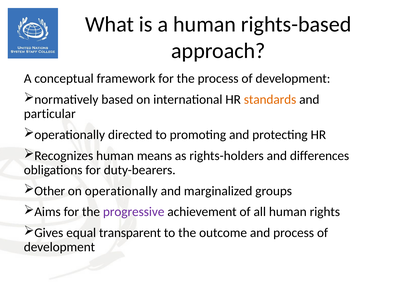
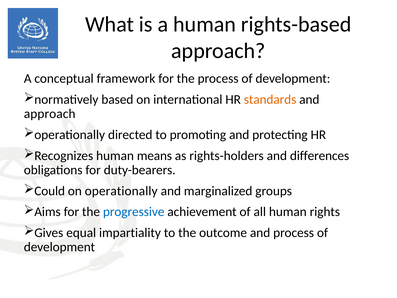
particular at (50, 114): particular -> approach
Other: Other -> Could
progressive colour: purple -> blue
transparent: transparent -> impartiality
